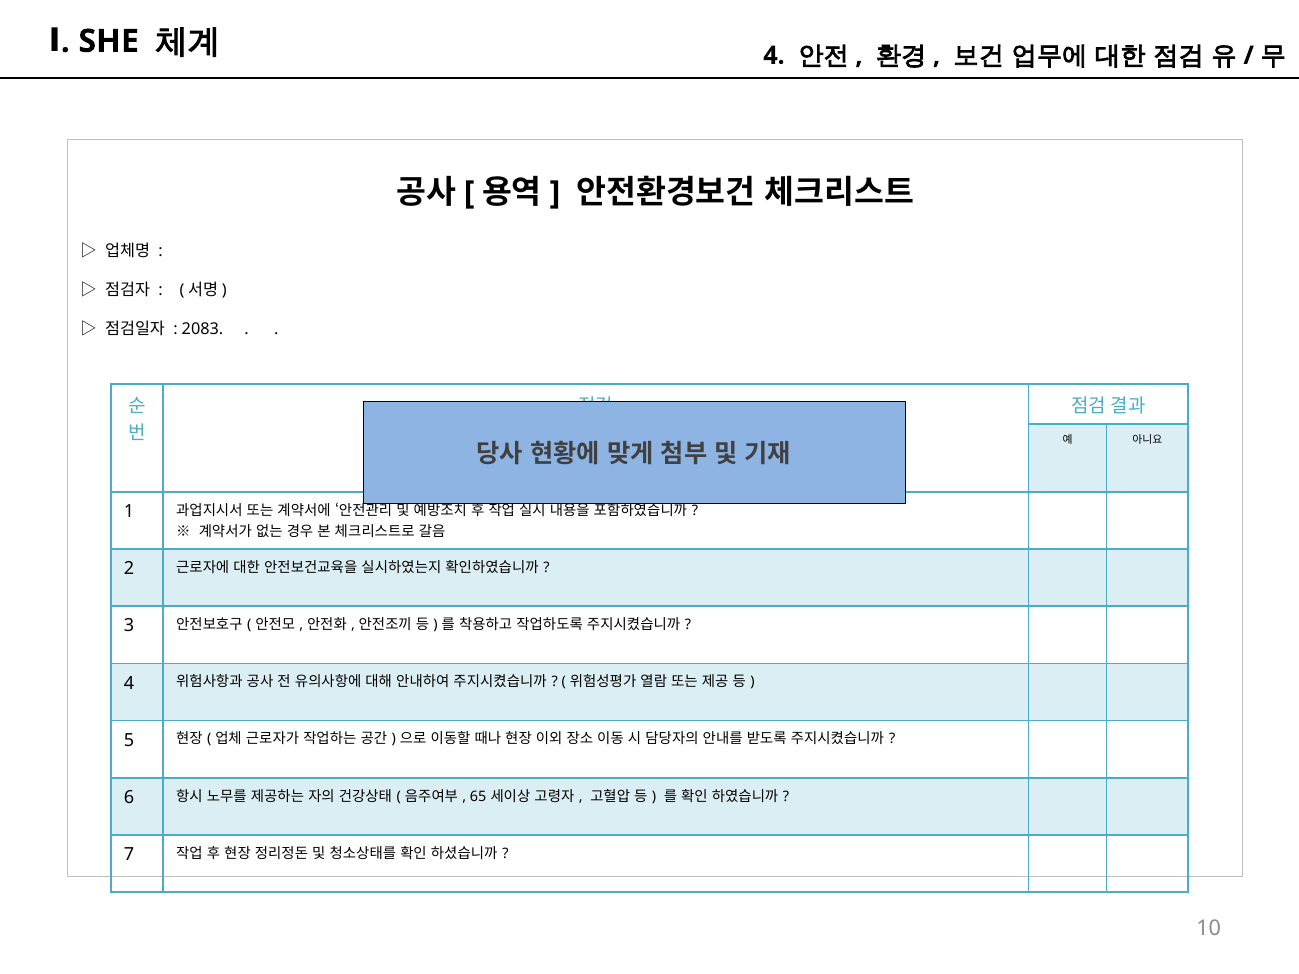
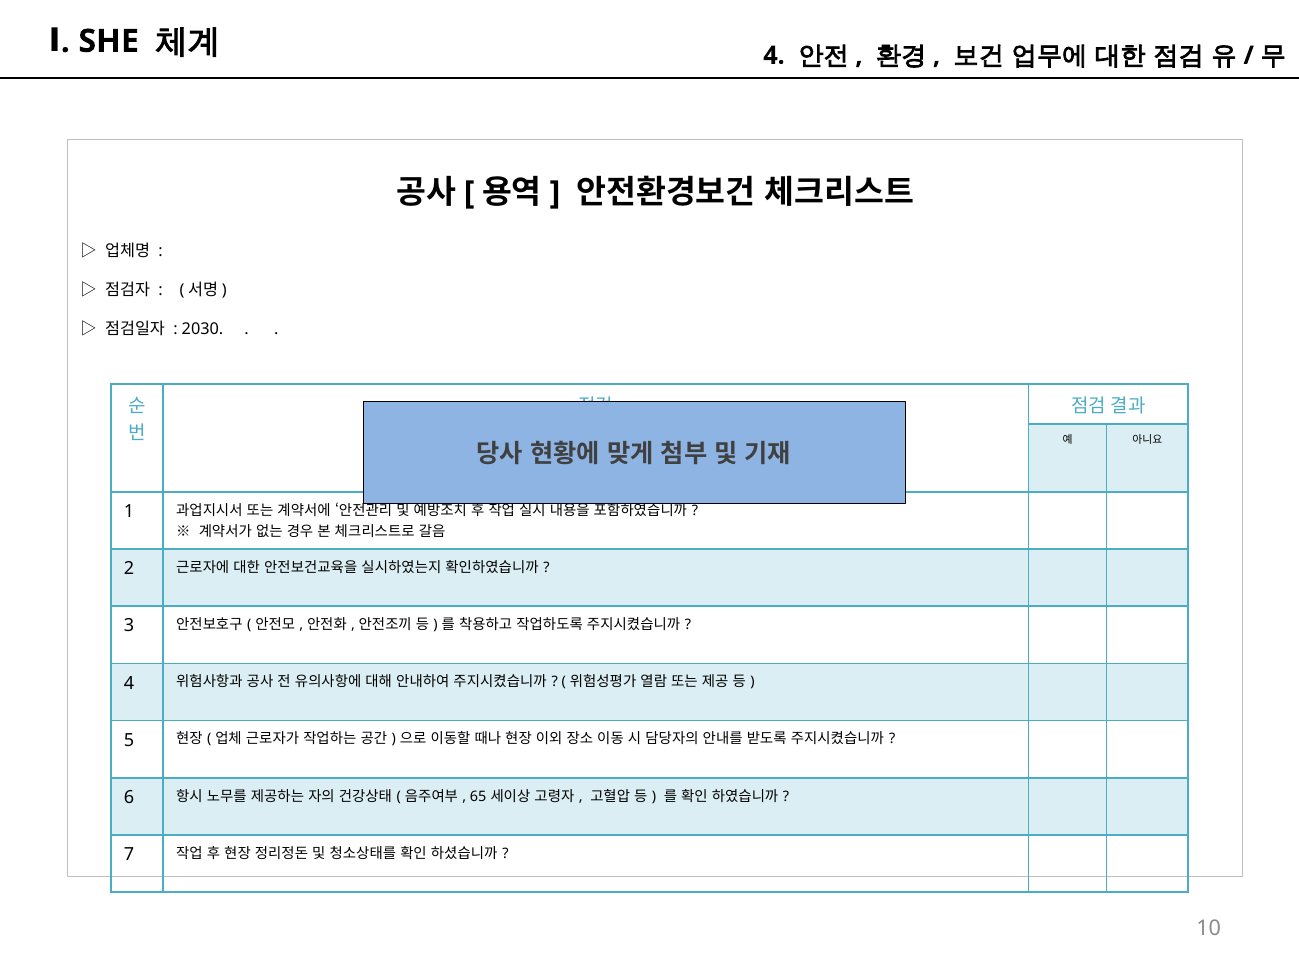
2083: 2083 -> 2030
